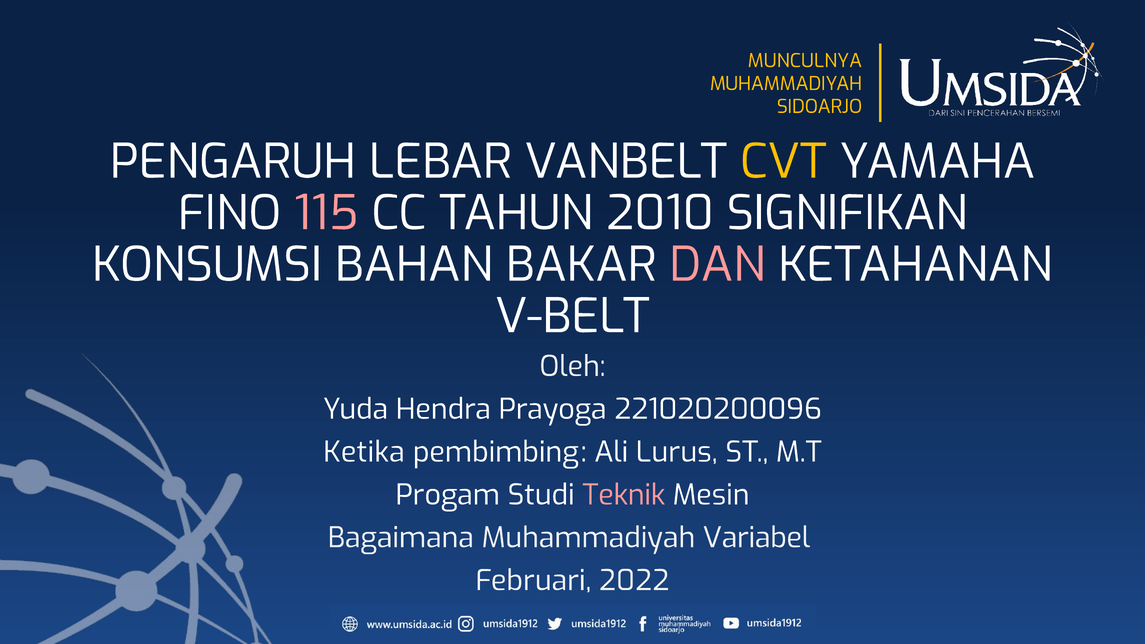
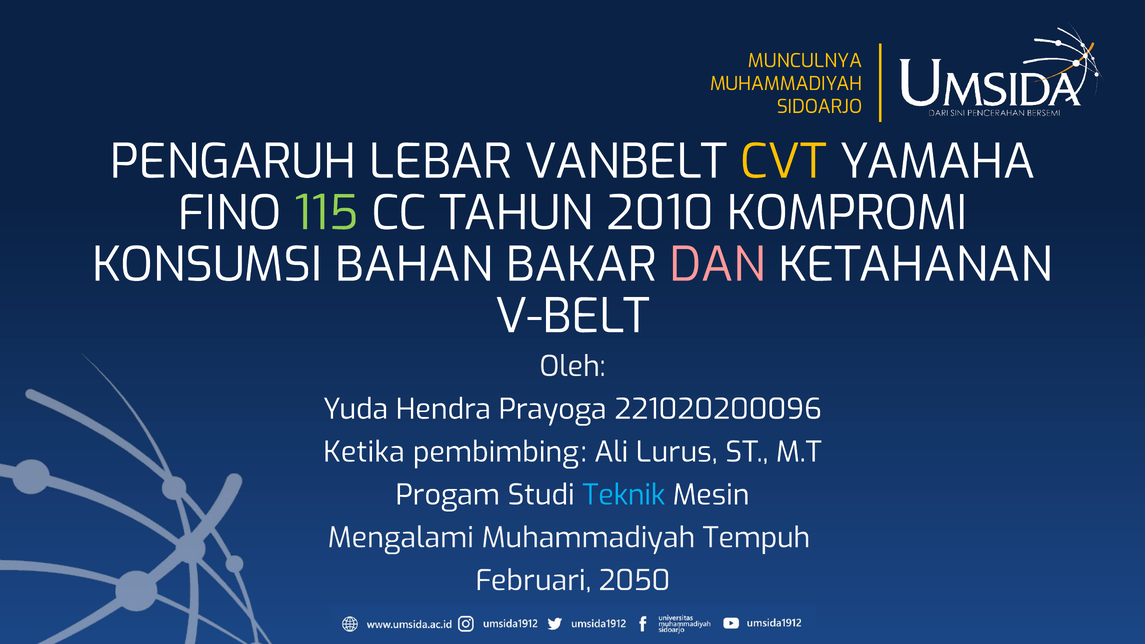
115 colour: pink -> light green
SIGNIFIKAN: SIGNIFIKAN -> KOMPROMI
Teknik colour: pink -> light blue
Bagaimana: Bagaimana -> Mengalami
Variabel: Variabel -> Tempuh
2022: 2022 -> 2050
